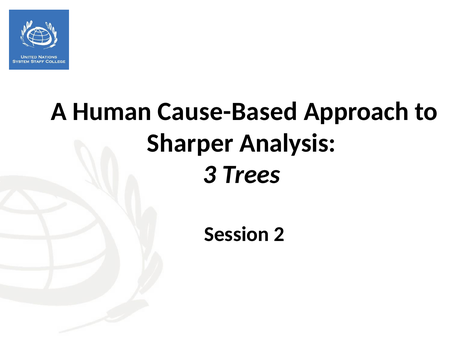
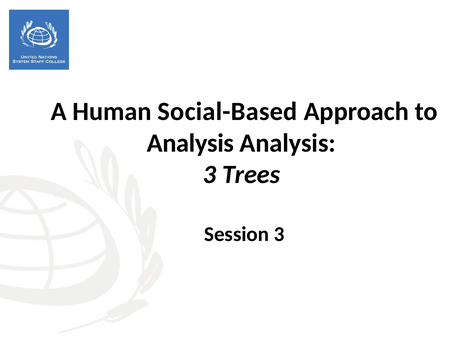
Cause-Based: Cause-Based -> Social-Based
Sharper at (190, 143): Sharper -> Analysis
Session 2: 2 -> 3
